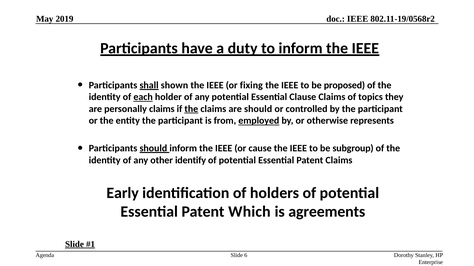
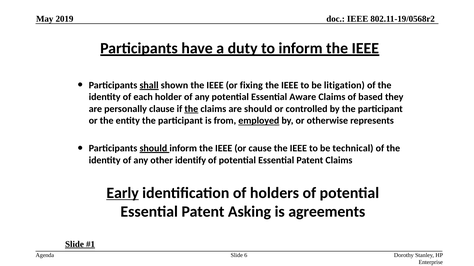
proposed: proposed -> litigation
each underline: present -> none
Clause: Clause -> Aware
topics: topics -> based
personally claims: claims -> clause
subgroup: subgroup -> technical
Early underline: none -> present
Which: Which -> Asking
